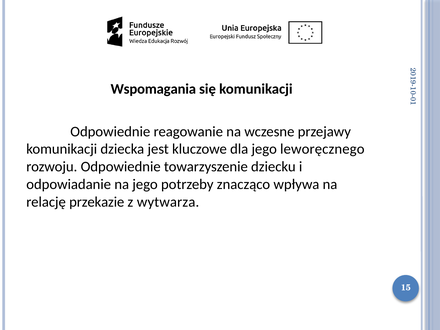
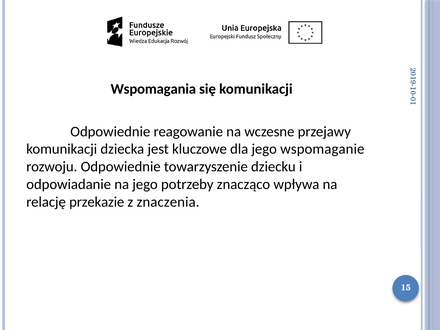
leworęcznego: leworęcznego -> wspomaganie
wytwarza: wytwarza -> znaczenia
